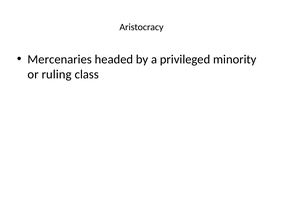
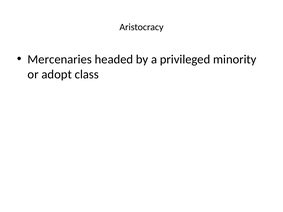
ruling: ruling -> adopt
